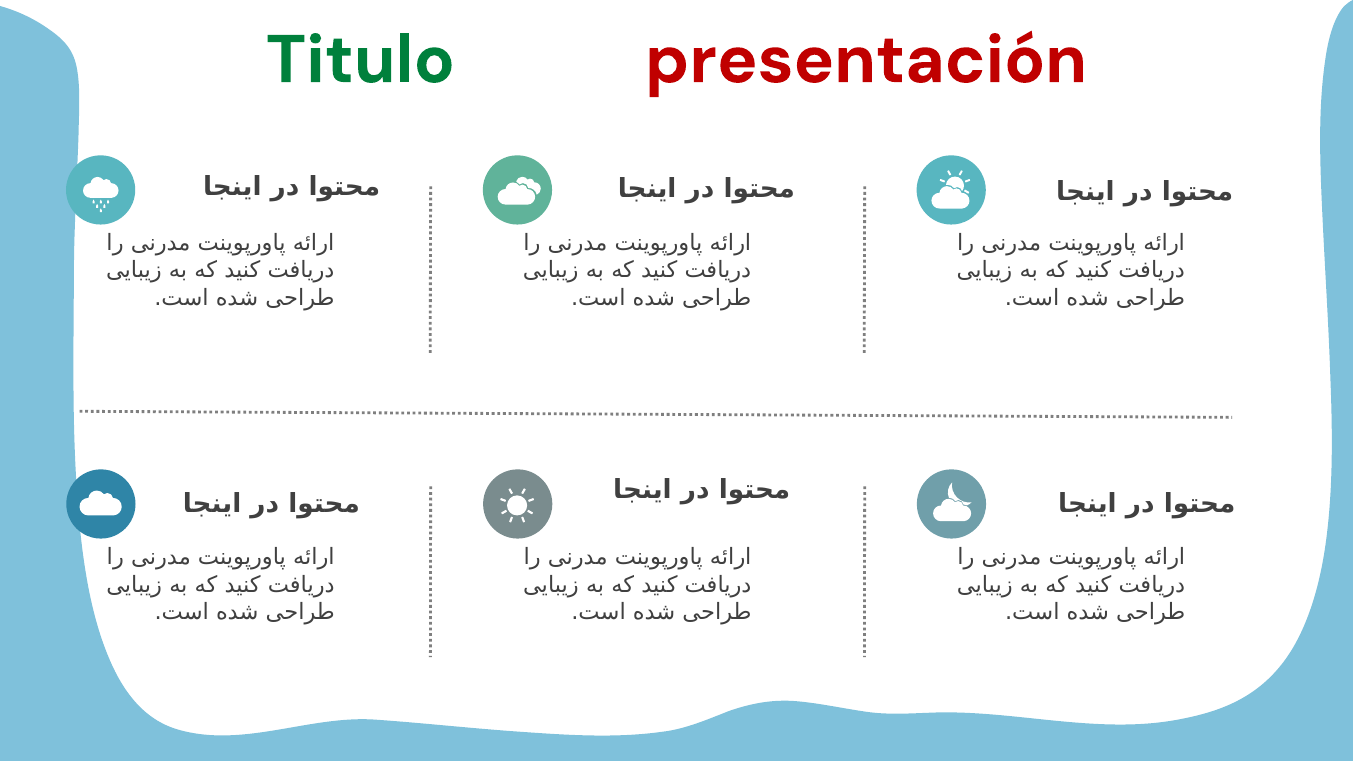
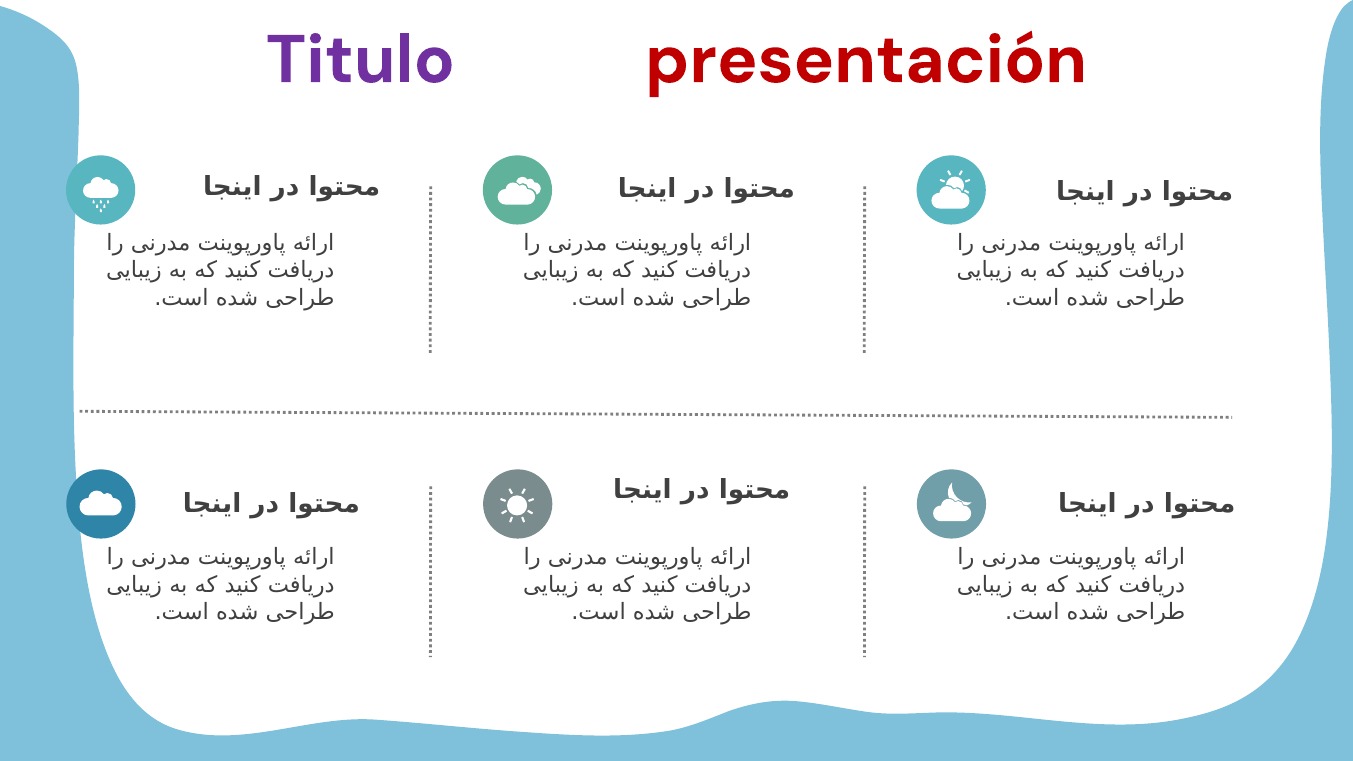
Titulo colour: green -> purple
